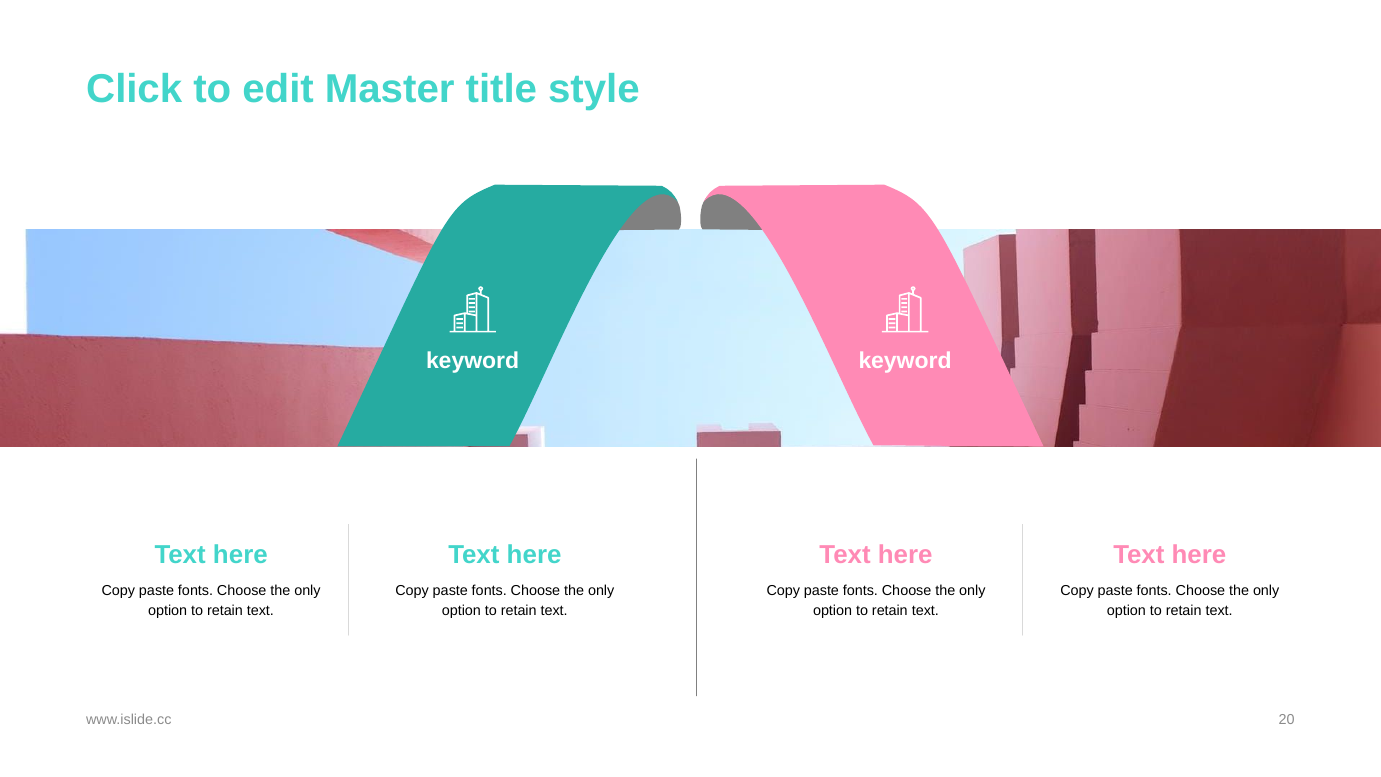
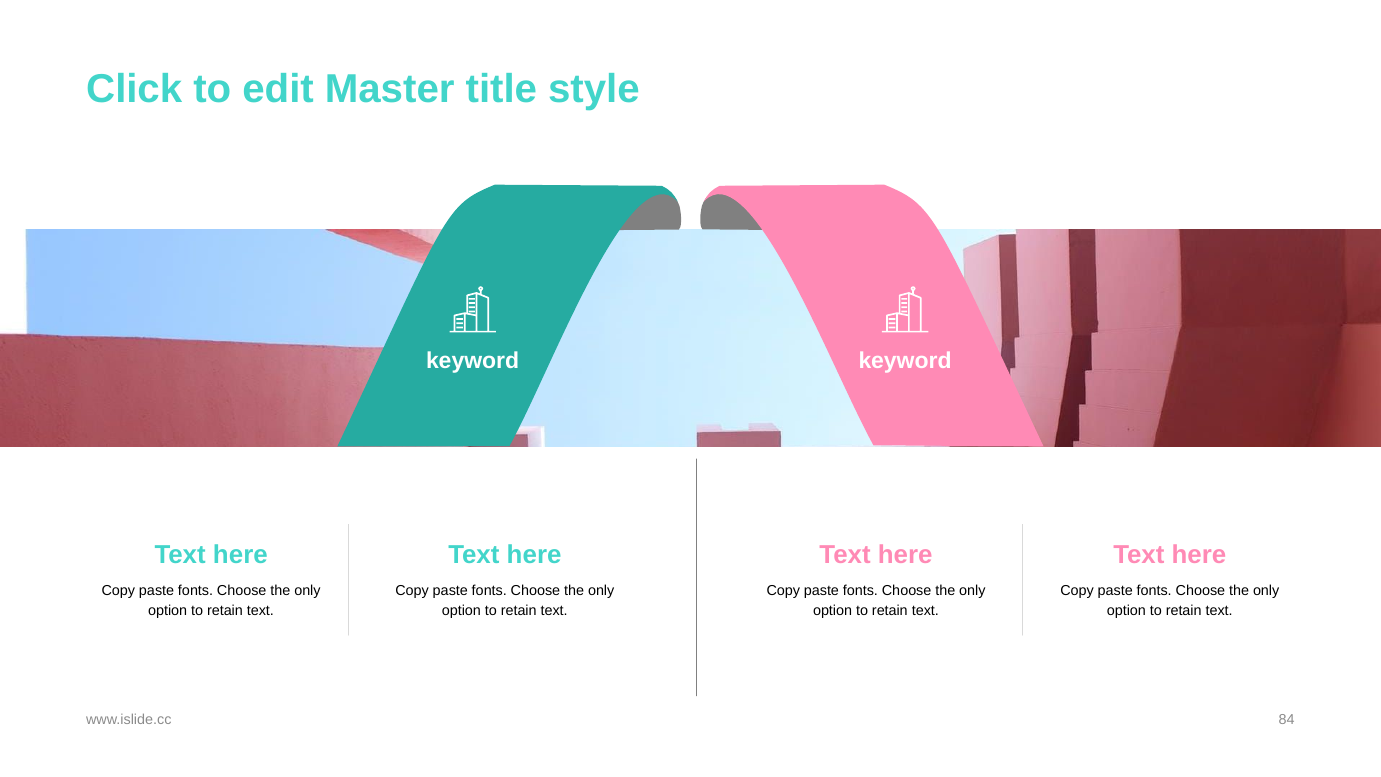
20: 20 -> 84
